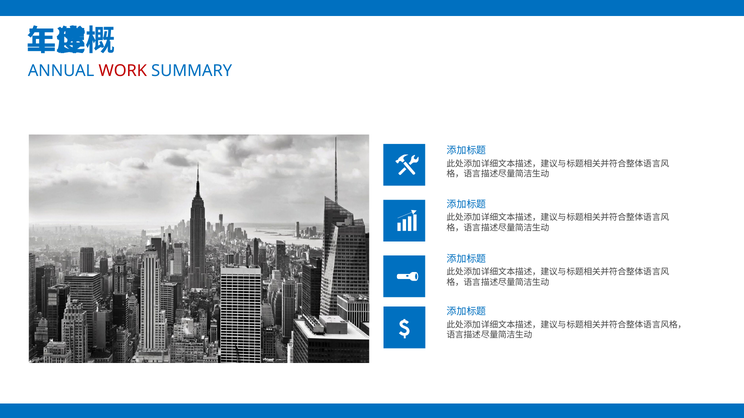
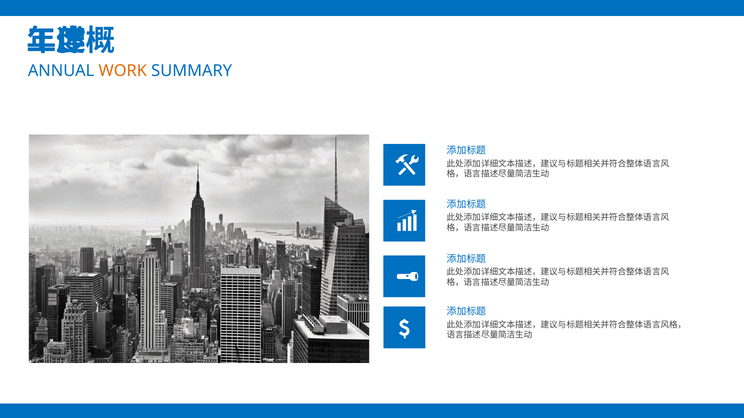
WORK colour: red -> orange
